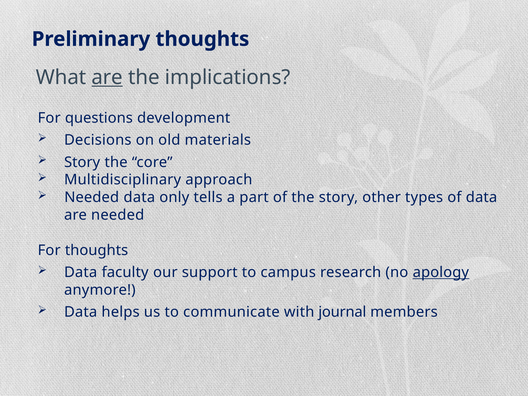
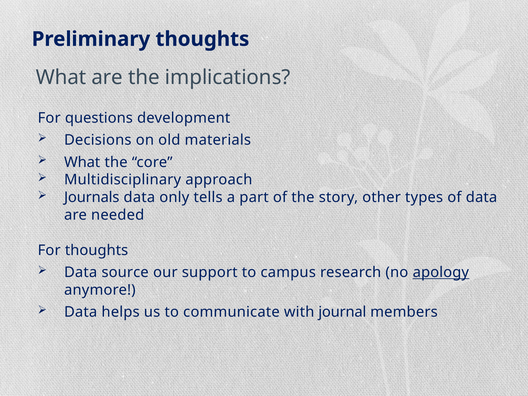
are at (107, 77) underline: present -> none
Story at (82, 162): Story -> What
Needed at (92, 197): Needed -> Journals
faculty: faculty -> source
